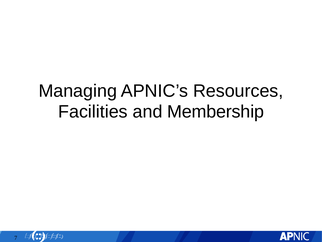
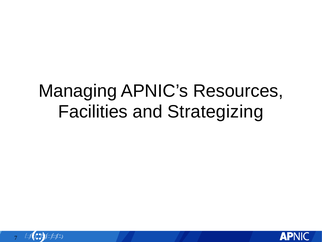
Membership: Membership -> Strategizing
